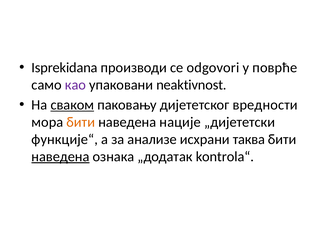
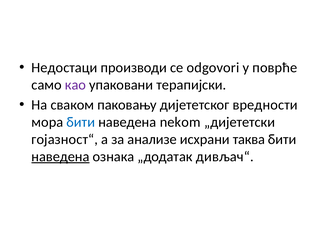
Isprekidana: Isprekidana -> Недостаци
neaktivnost: neaktivnost -> терапијски
сваком underline: present -> none
бити at (81, 122) colour: orange -> blue
нације: нације -> nekom
функције“: функције“ -> гојазност“
kontrola“: kontrola“ -> дивљач“
